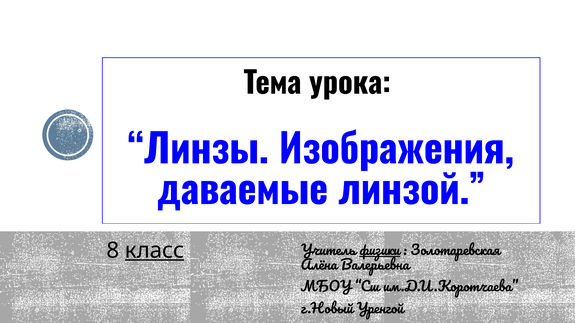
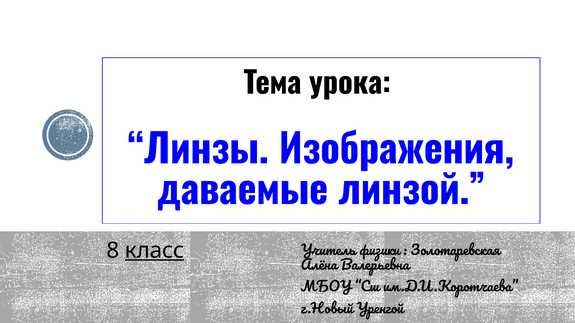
физики underline: present -> none
